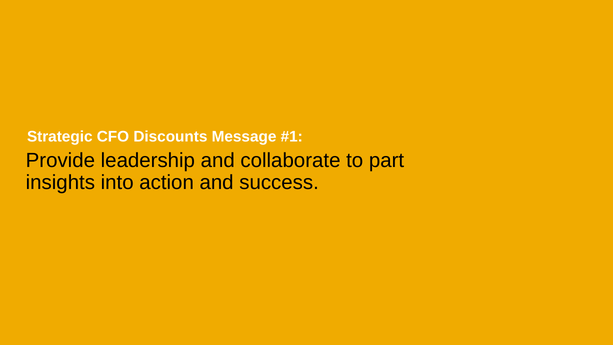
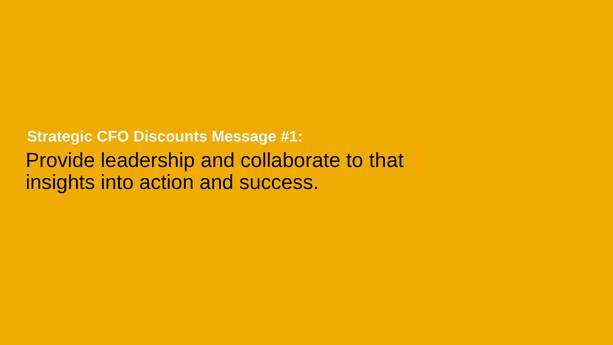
part: part -> that
